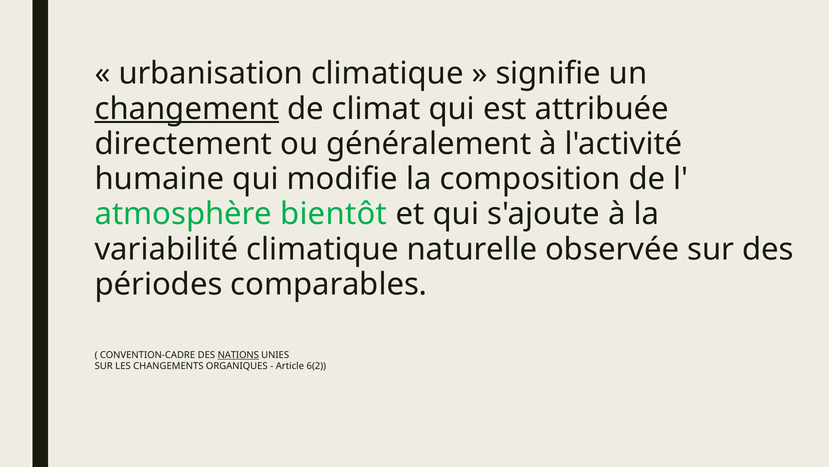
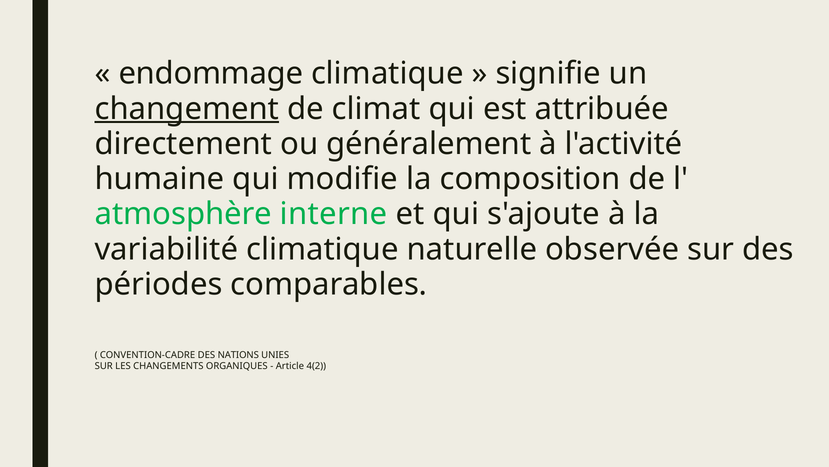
urbanisation: urbanisation -> endommage
bientôt: bientôt -> interne
NATIONS underline: present -> none
6(2: 6(2 -> 4(2
